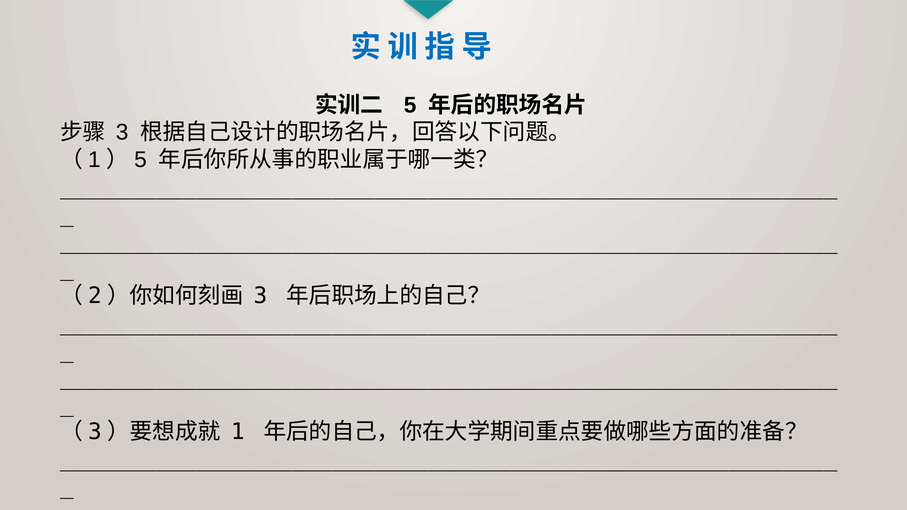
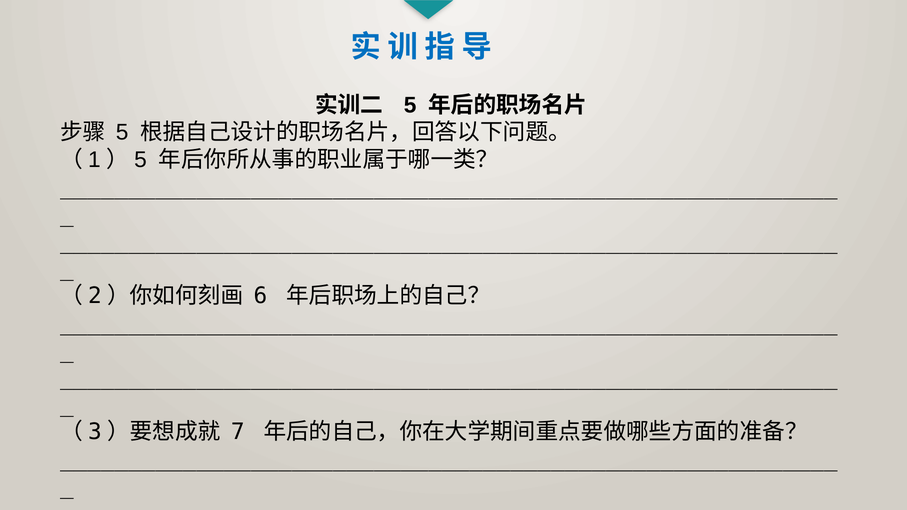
3 at (122, 133): 3 -> 5
3 at (260, 296): 3 -> 6
1: 1 -> 7
